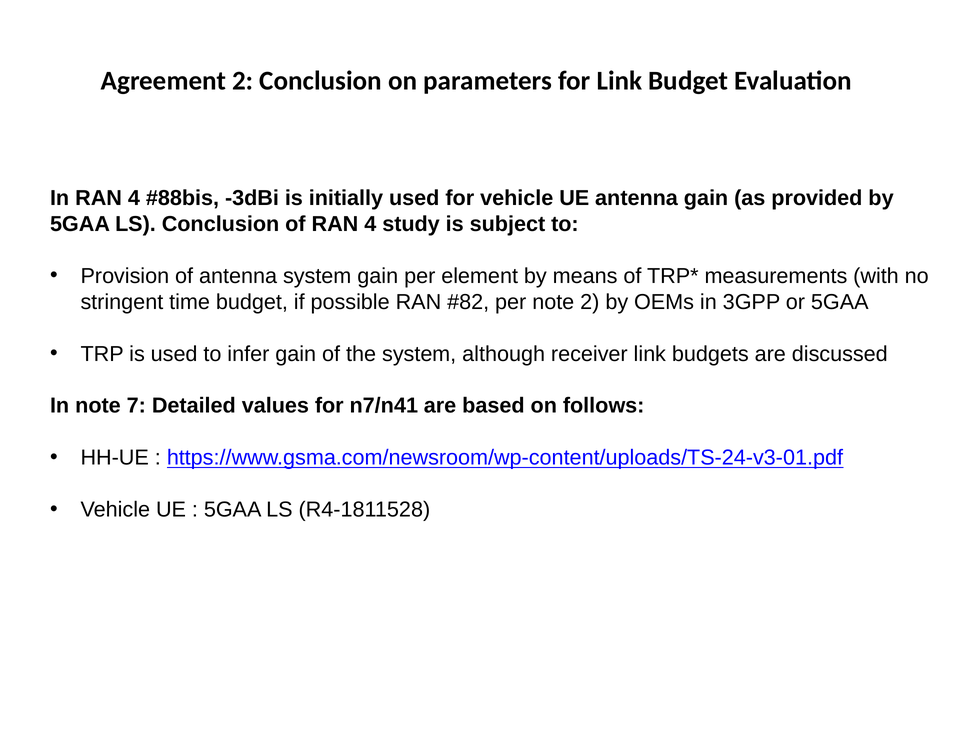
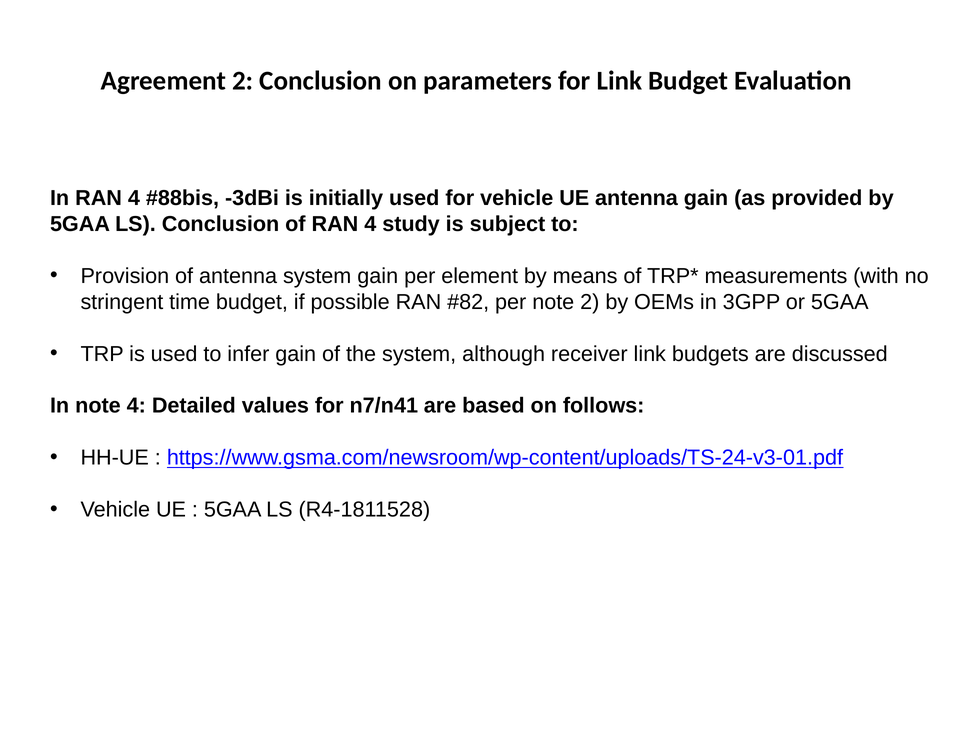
note 7: 7 -> 4
